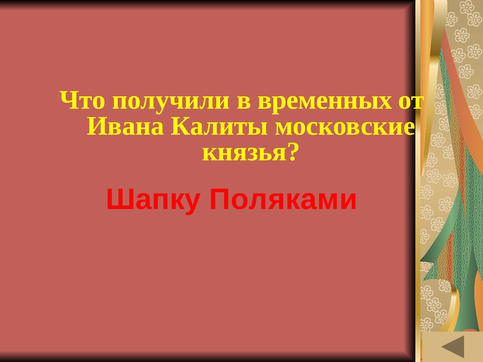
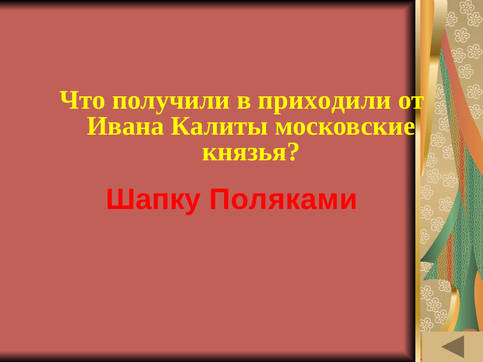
временных: временных -> приходили
